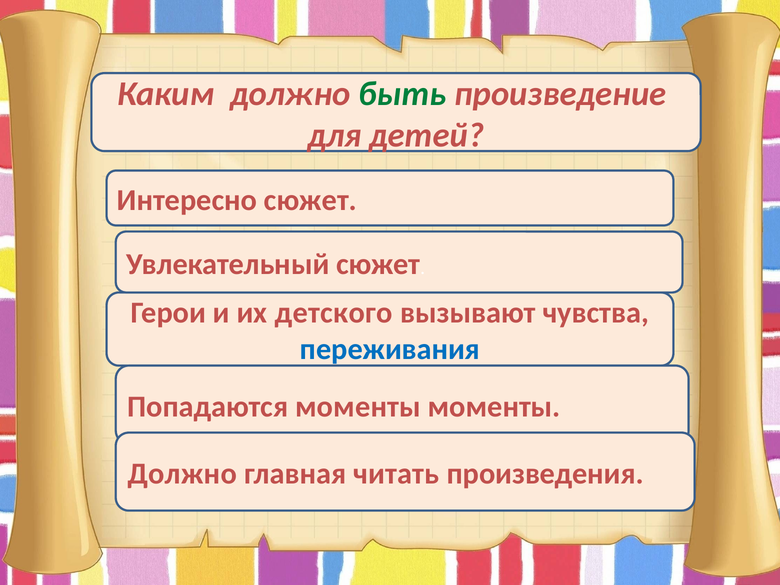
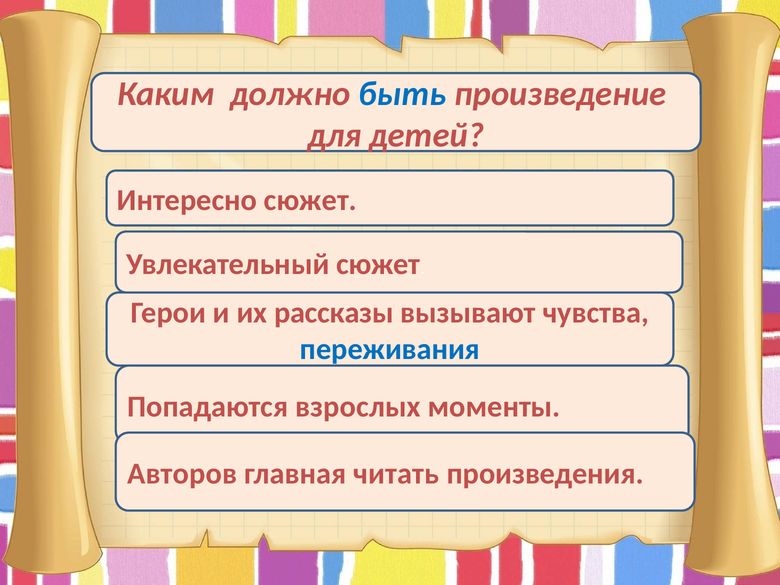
быть colour: green -> blue
детского: детского -> рассказы
Попадаются моменты: моменты -> взрослых
Должно at (182, 474): Должно -> Авторов
